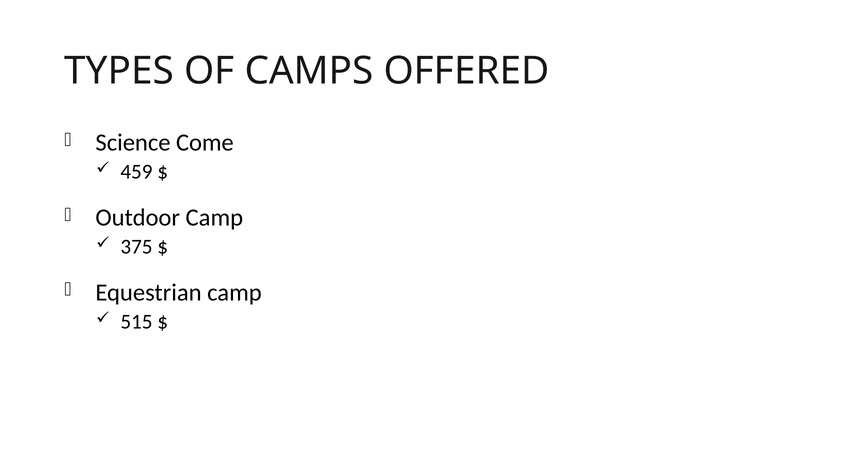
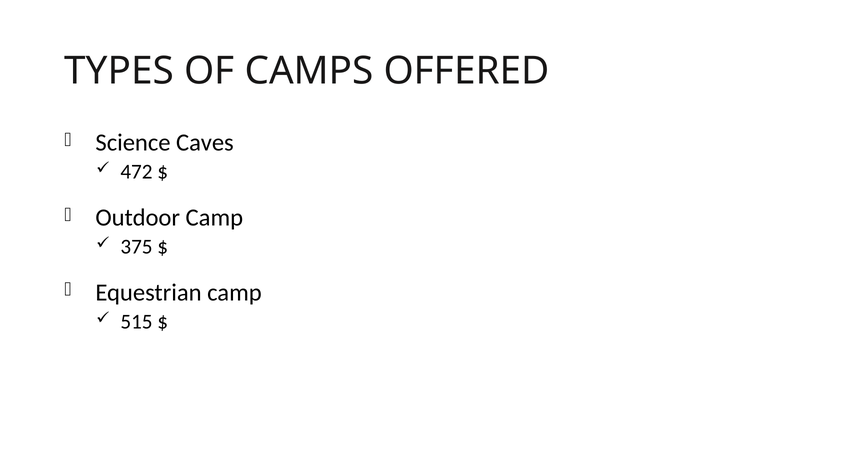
Come: Come -> Caves
459: 459 -> 472
